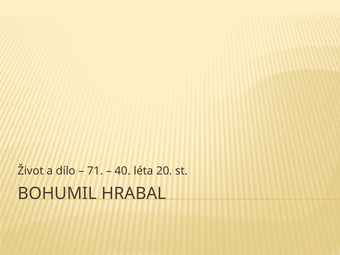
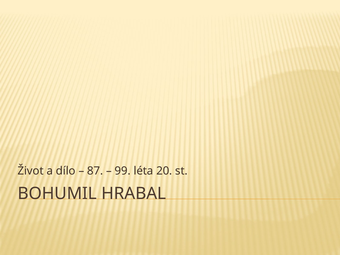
71: 71 -> 87
40: 40 -> 99
